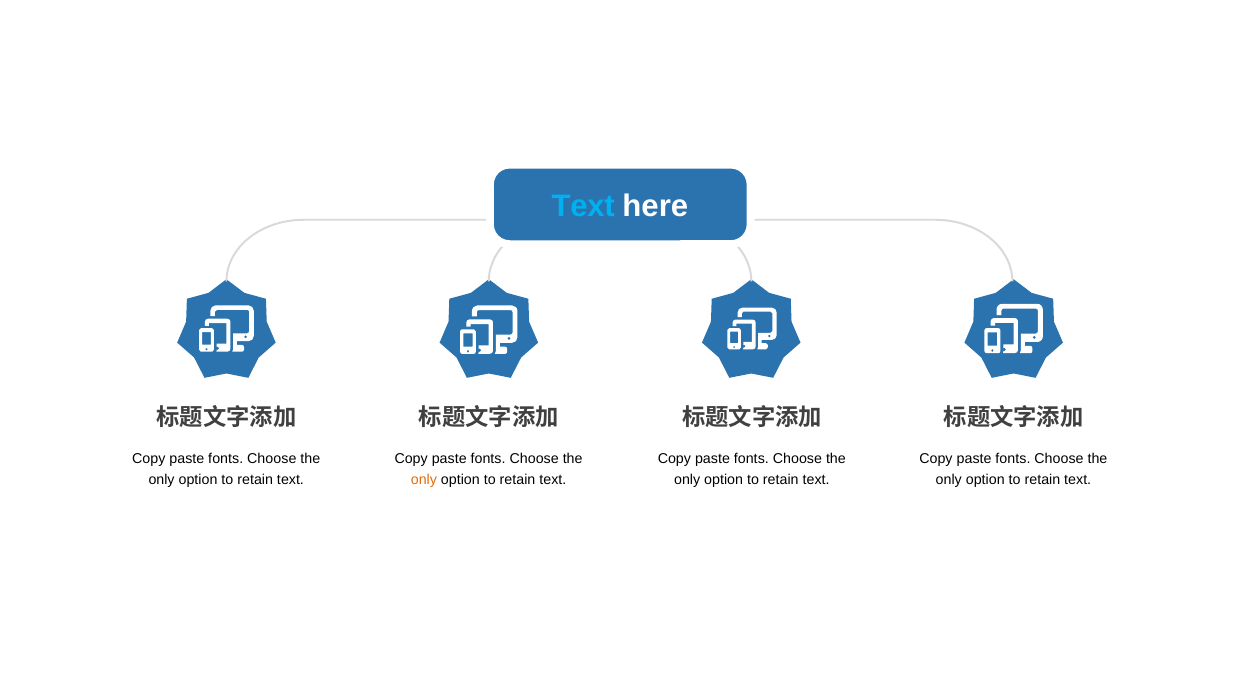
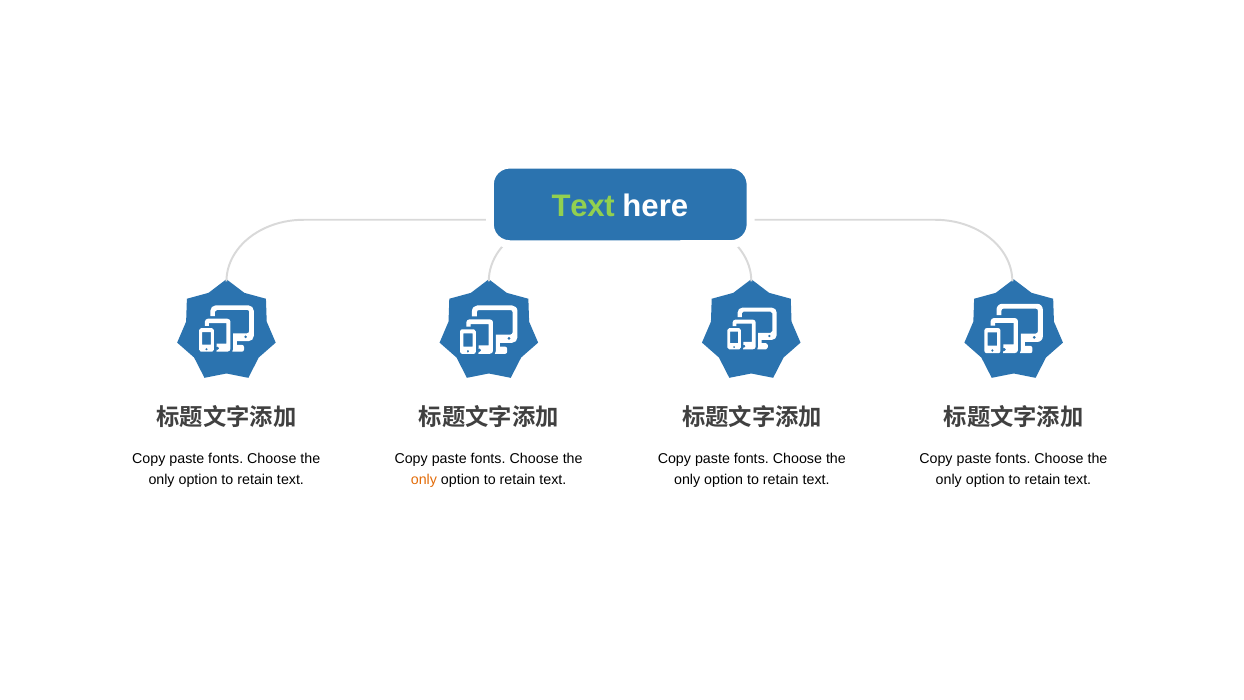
Text at (583, 206) colour: light blue -> light green
